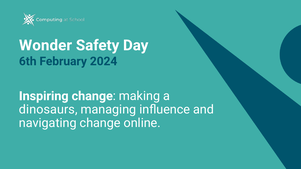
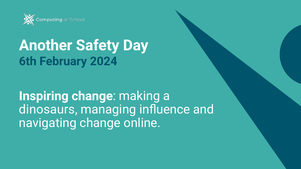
Wonder: Wonder -> Another
